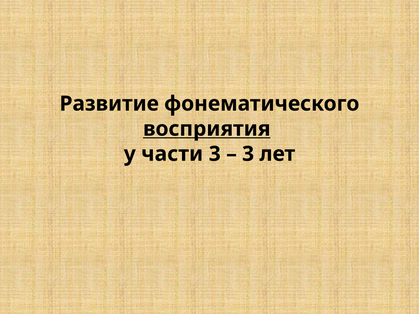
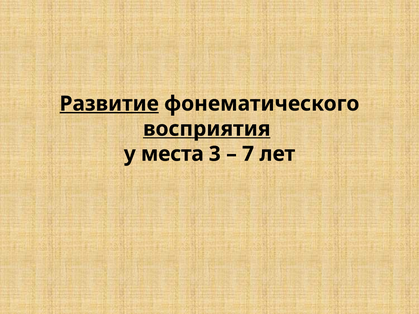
Развитие underline: none -> present
части: части -> места
3 at (248, 154): 3 -> 7
